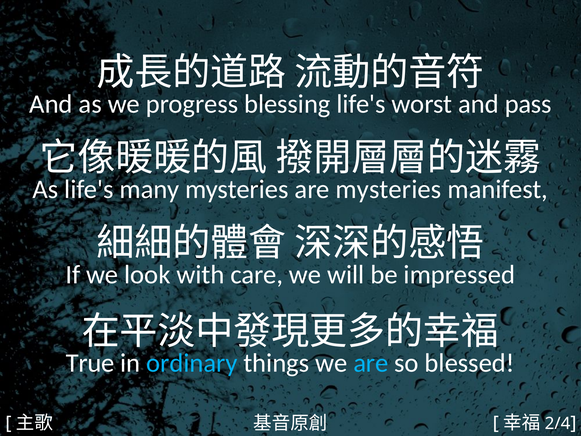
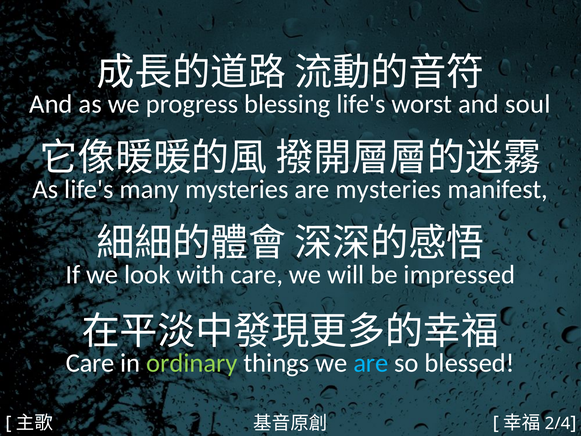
pass: pass -> soul
True at (90, 363): True -> Care
ordinary colour: light blue -> light green
